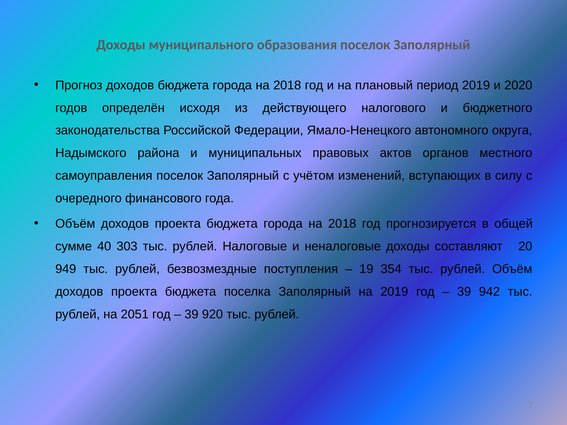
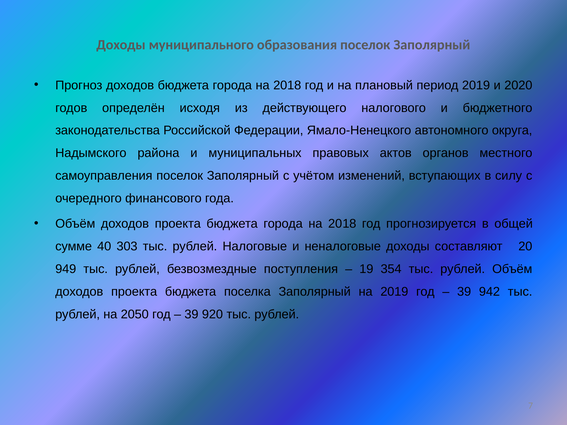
2051: 2051 -> 2050
